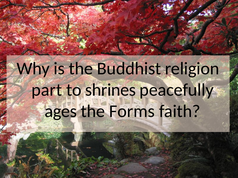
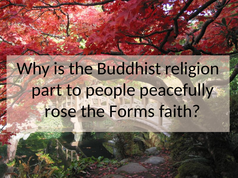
shrines: shrines -> people
ages: ages -> rose
